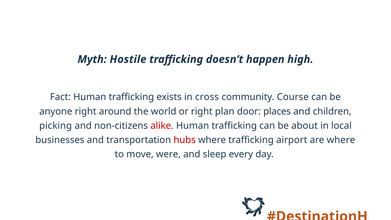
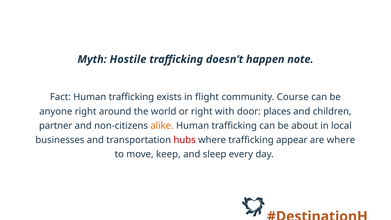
high: high -> note
cross: cross -> flight
plan: plan -> with
picking: picking -> partner
alike colour: red -> orange
airport: airport -> appear
were: were -> keep
